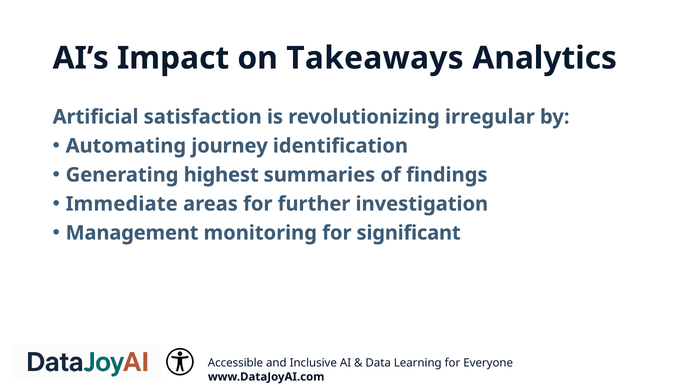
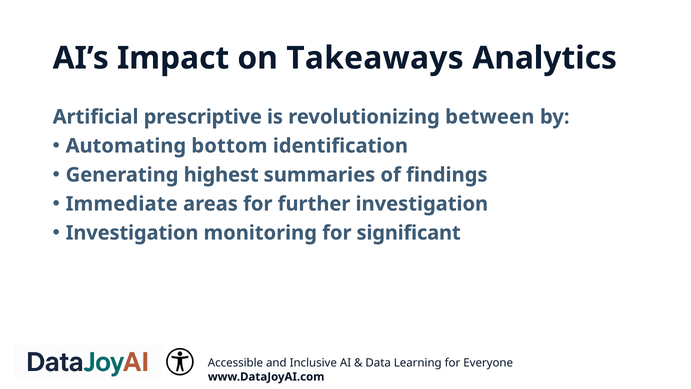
satisfaction: satisfaction -> prescriptive
irregular: irregular -> between
journey: journey -> bottom
Management at (132, 233): Management -> Investigation
